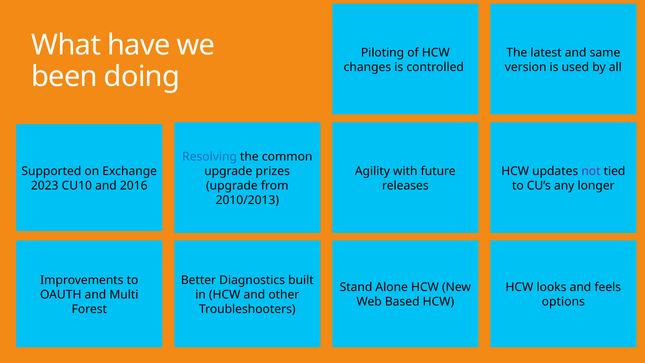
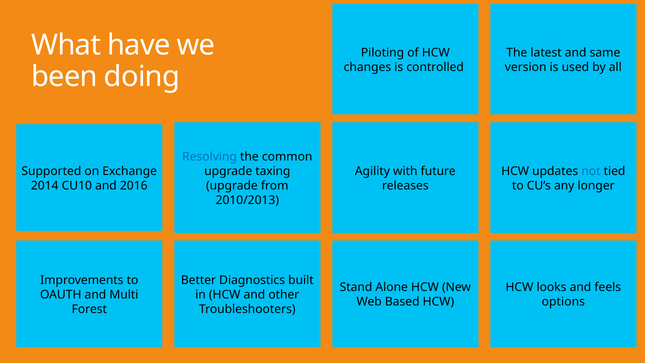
prizes: prizes -> taxing
not colour: purple -> blue
2023: 2023 -> 2014
